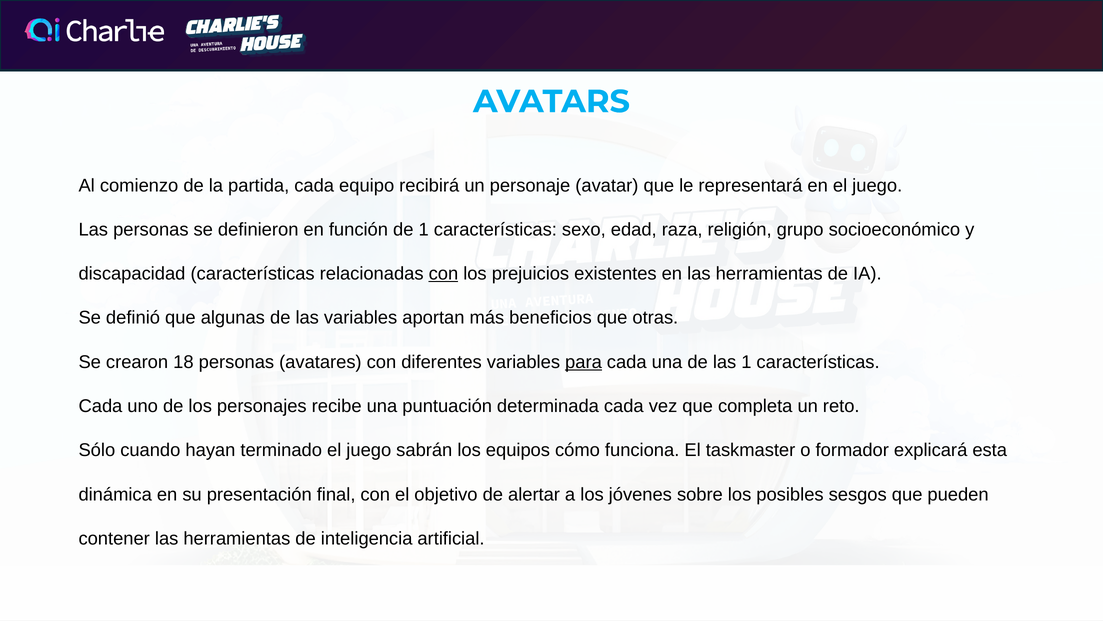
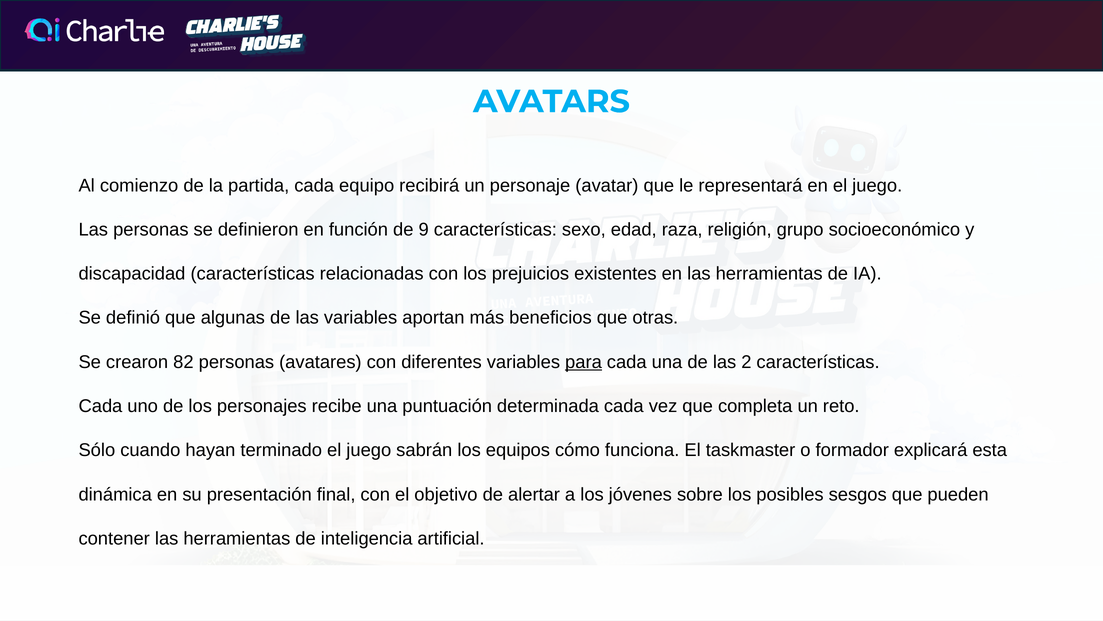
de 1: 1 -> 9
con at (443, 274) underline: present -> none
18: 18 -> 82
las 1: 1 -> 2
